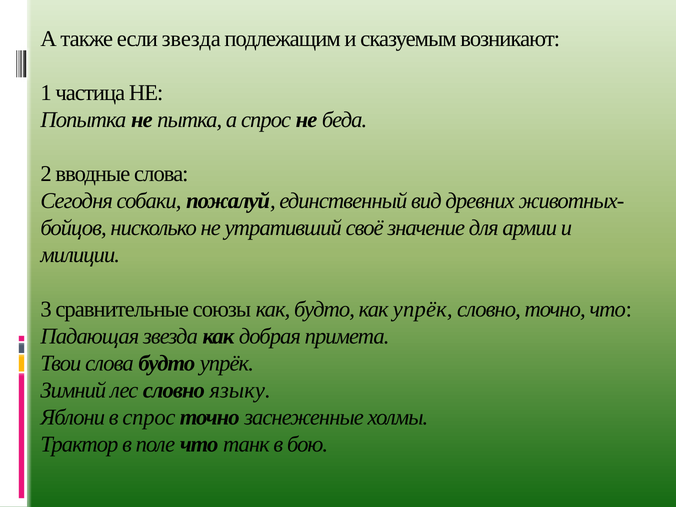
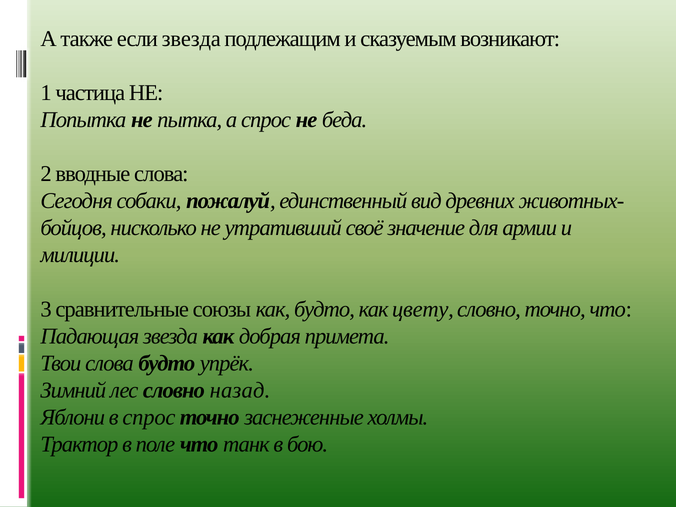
как упрёк: упрёк -> цвету
языку: языку -> назад
